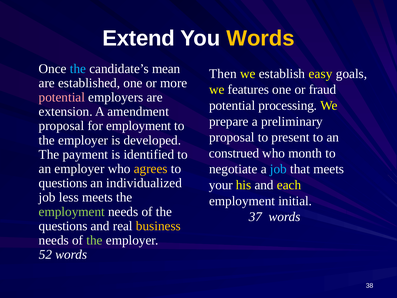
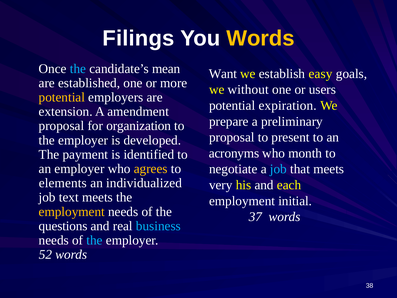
Extend: Extend -> Filings
Then: Then -> Want
features: features -> without
fraud: fraud -> users
potential at (62, 97) colour: pink -> yellow
processing: processing -> expiration
for employment: employment -> organization
construed: construed -> acronyms
questions at (63, 183): questions -> elements
your: your -> very
less: less -> text
employment at (72, 211) colour: light green -> yellow
business colour: yellow -> light blue
the at (95, 240) colour: light green -> light blue
